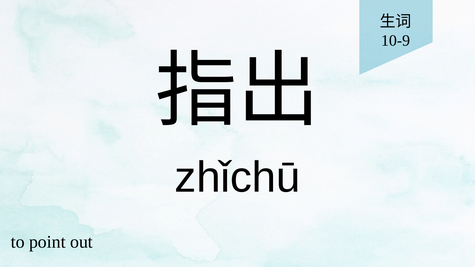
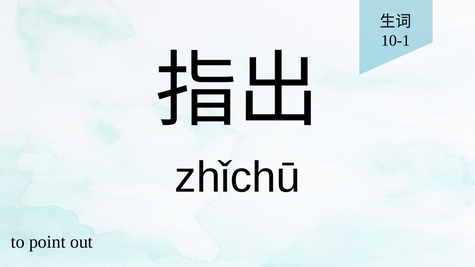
10-9: 10-9 -> 10-1
